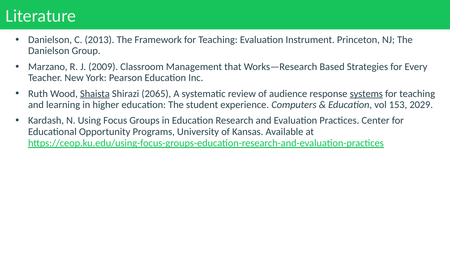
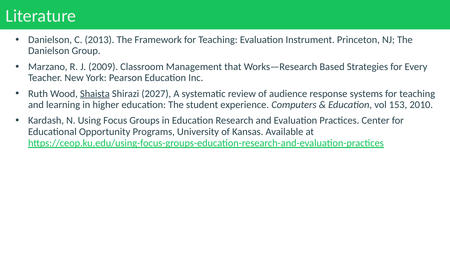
2065: 2065 -> 2027
systems underline: present -> none
2029: 2029 -> 2010
